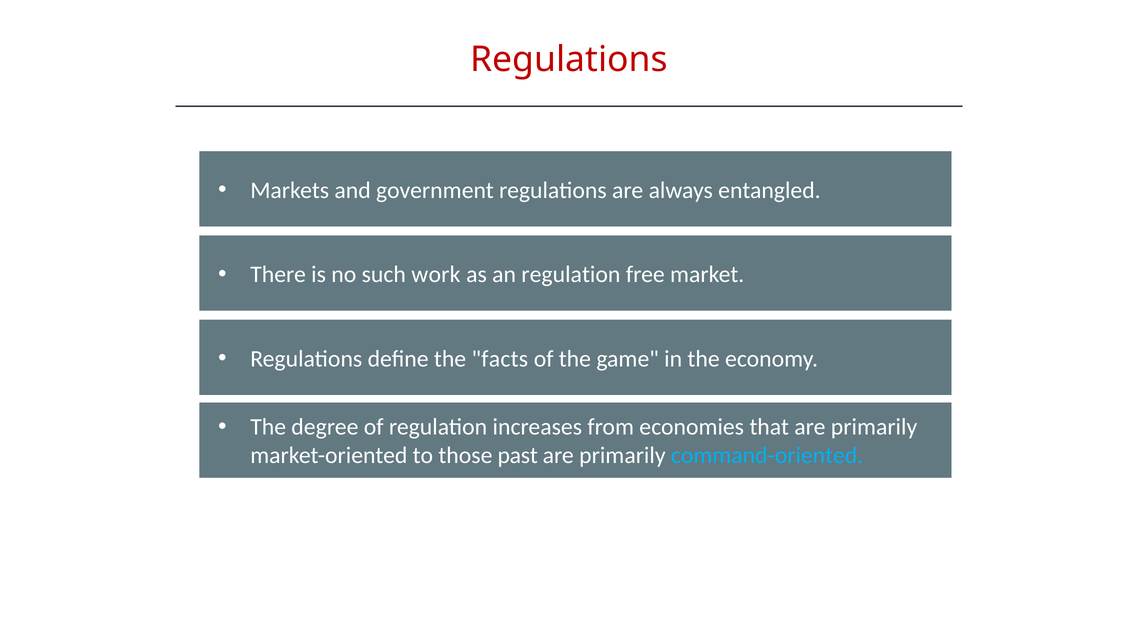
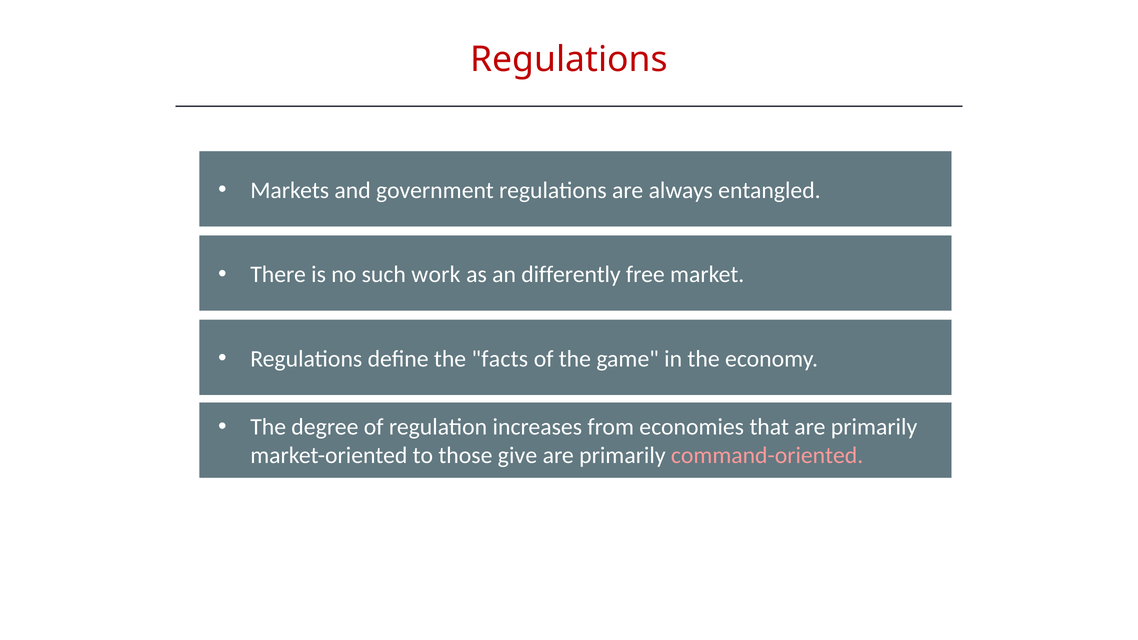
an regulation: regulation -> differently
past: past -> give
command-oriented colour: light blue -> pink
